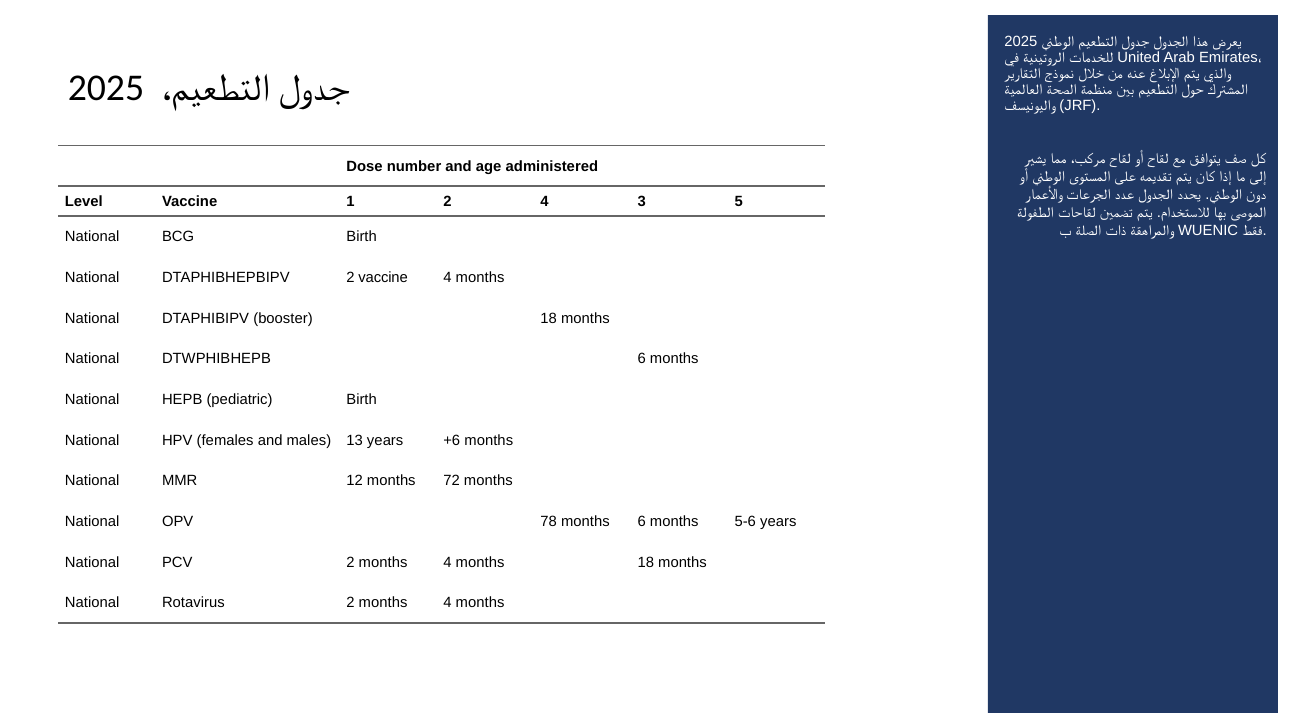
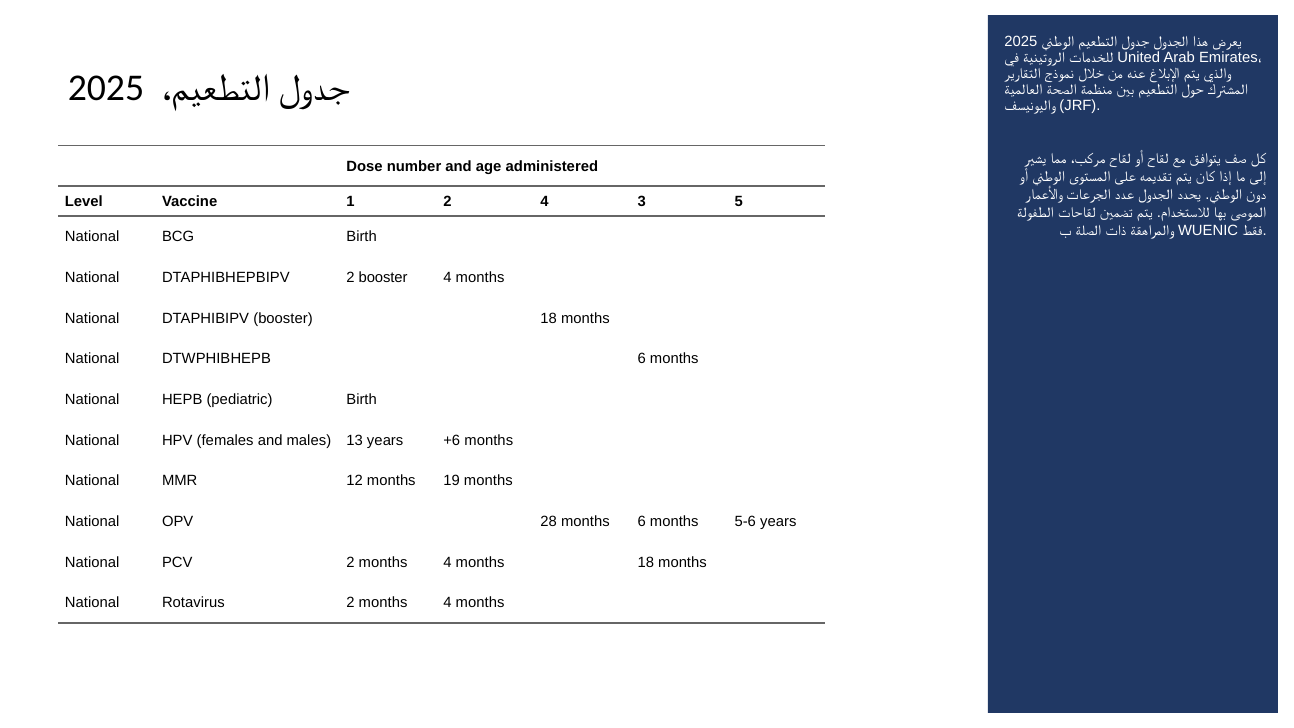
2 vaccine: vaccine -> booster
72: 72 -> 19
78: 78 -> 28
